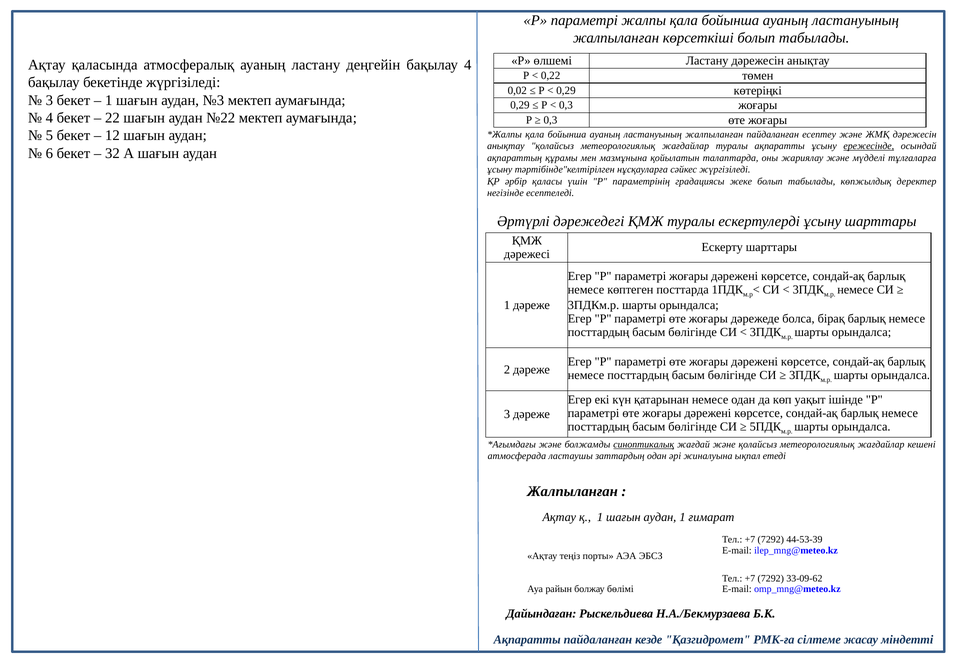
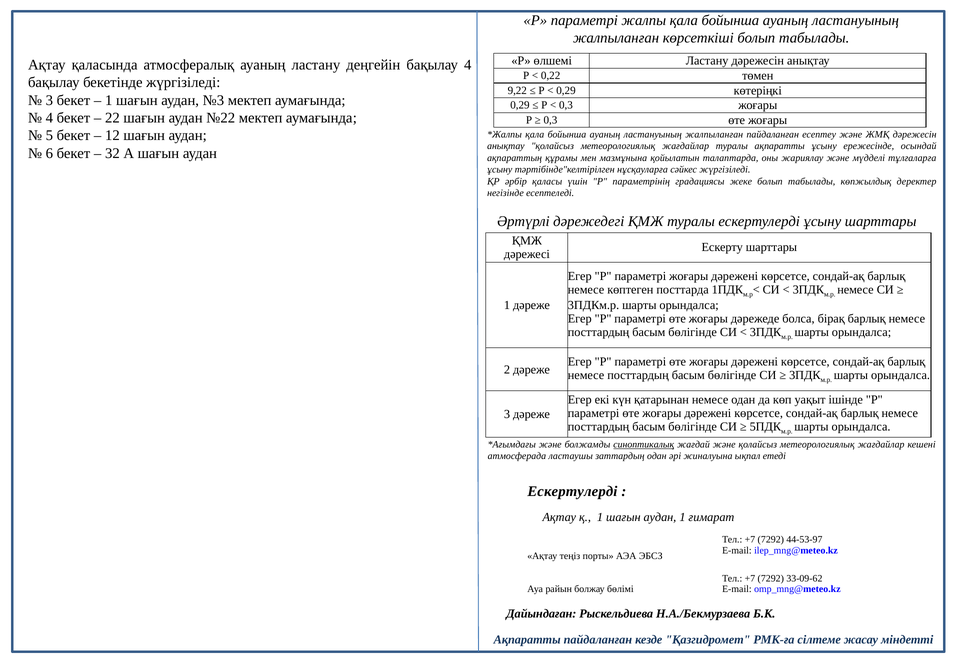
0,02: 0,02 -> 9,22
ережесінде underline: present -> none
Жалпыланған at (572, 491): Жалпыланған -> Ескертулерді
44-53-39: 44-53-39 -> 44-53-97
